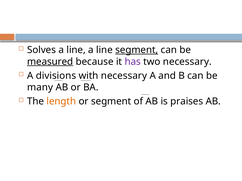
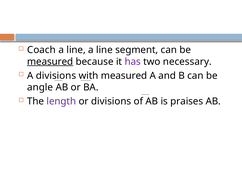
Solves: Solves -> Coach
segment at (137, 50) underline: present -> none
with necessary: necessary -> measured
many: many -> angle
length colour: orange -> purple
or segment: segment -> divisions
